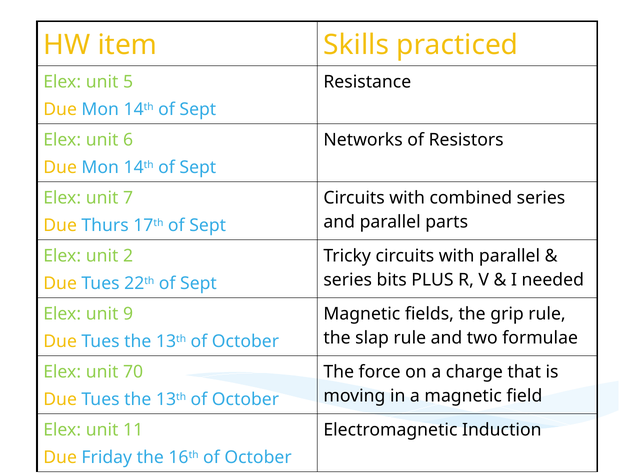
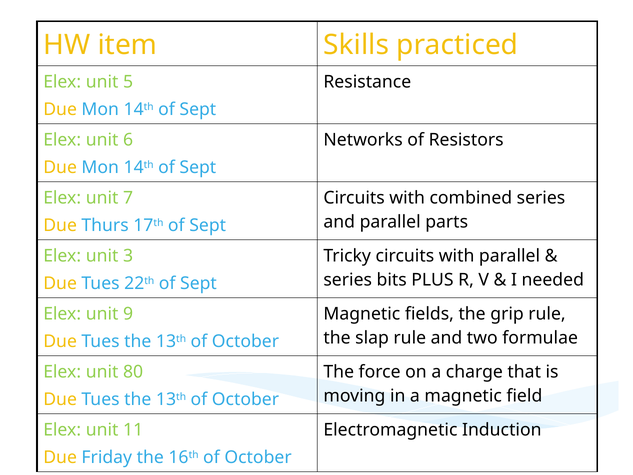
2: 2 -> 3
70: 70 -> 80
